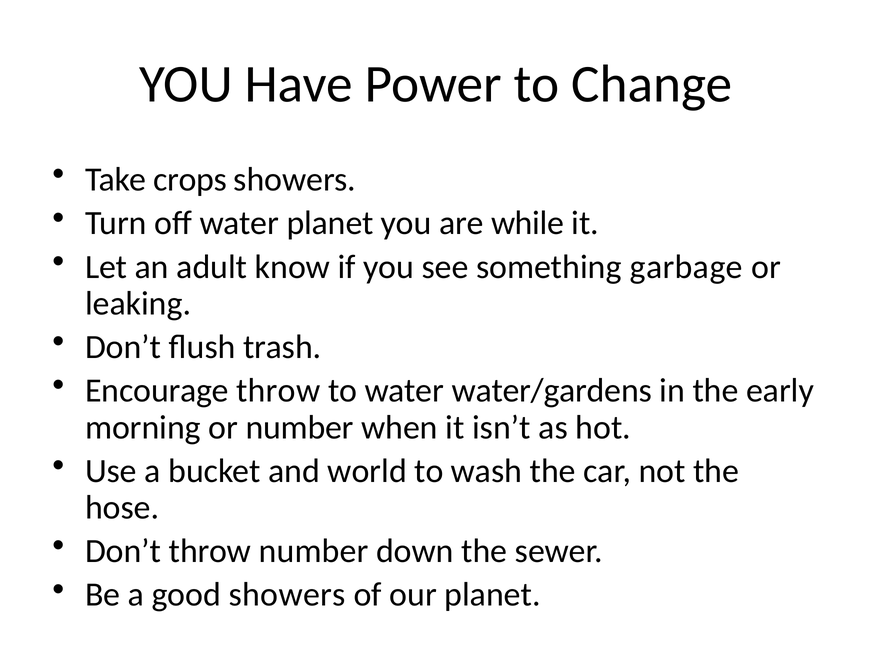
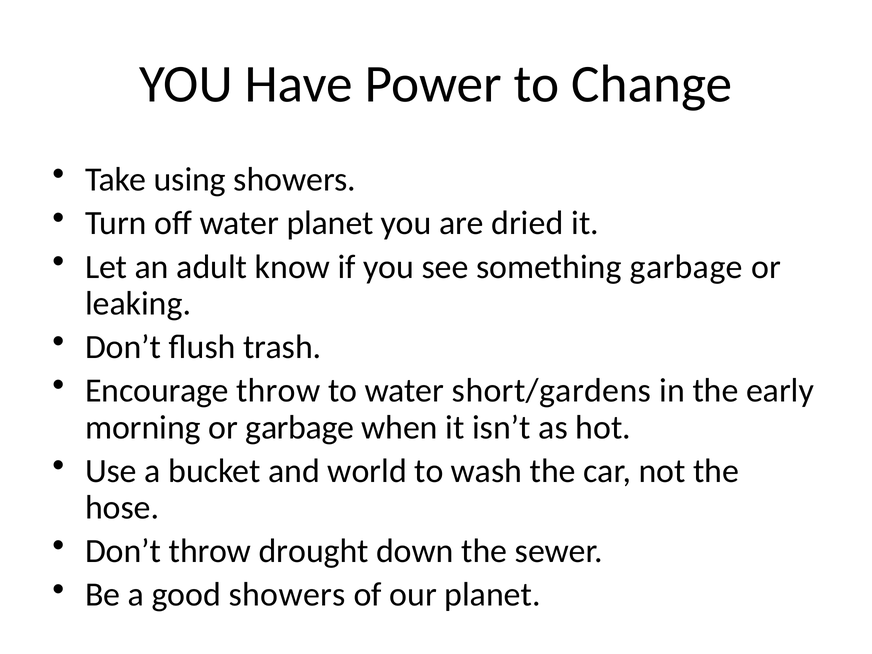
crops: crops -> using
while: while -> dried
water/gardens: water/gardens -> short/gardens
or number: number -> garbage
throw number: number -> drought
